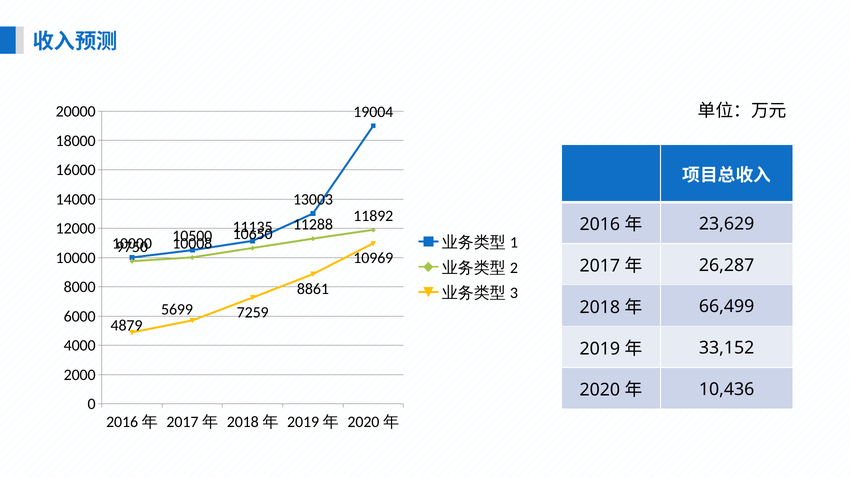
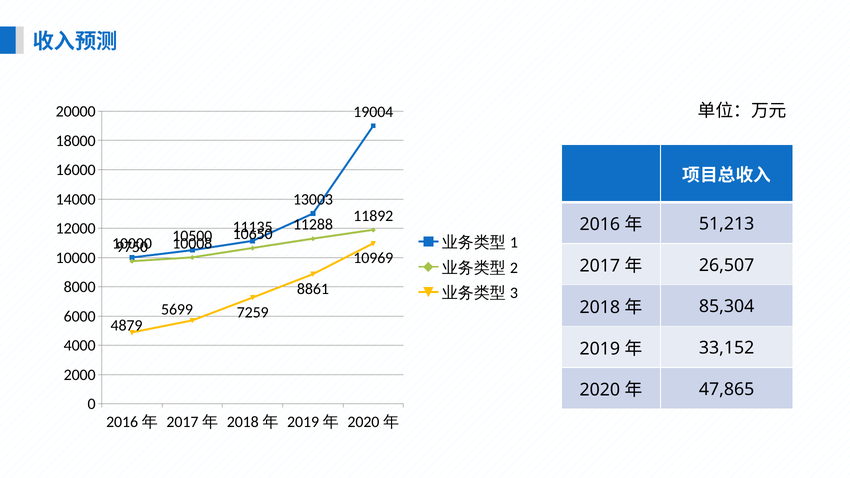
23,629: 23,629 -> 51,213
26,287: 26,287 -> 26,507
66,499: 66,499 -> 85,304
10,436: 10,436 -> 47,865
